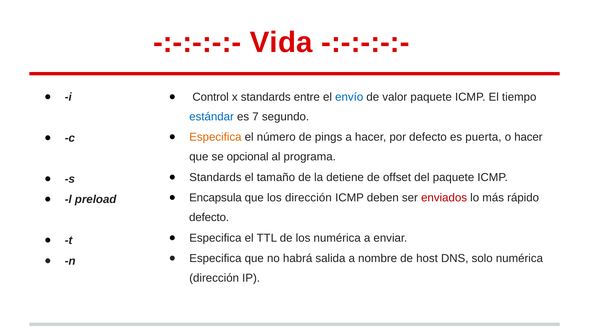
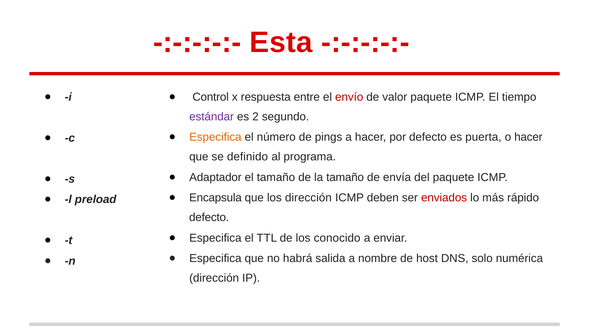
Vida: Vida -> Esta
x standards: standards -> respuesta
envío colour: blue -> red
estándar colour: blue -> purple
7: 7 -> 2
opcional: opcional -> definido
Standards at (215, 177): Standards -> Adaptador
la detiene: detiene -> tamaño
offset: offset -> envía
los numérica: numérica -> conocido
